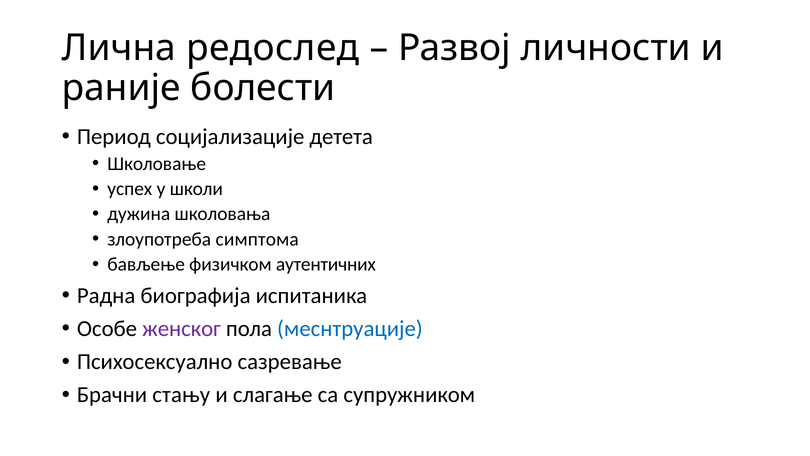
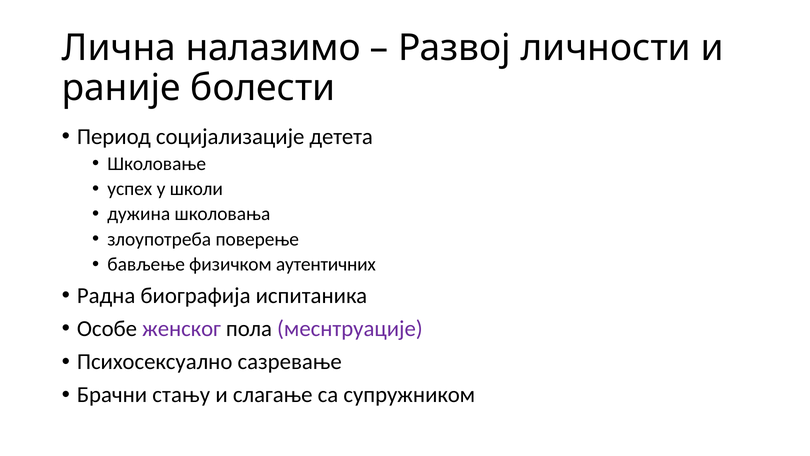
редослед: редослед -> налазимо
симптома: симптома -> поверење
меснтруације colour: blue -> purple
